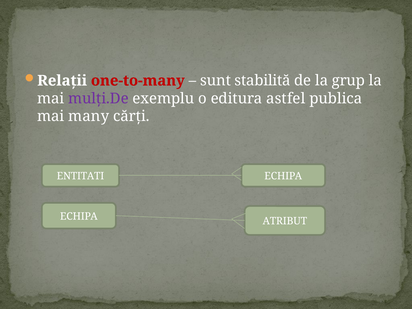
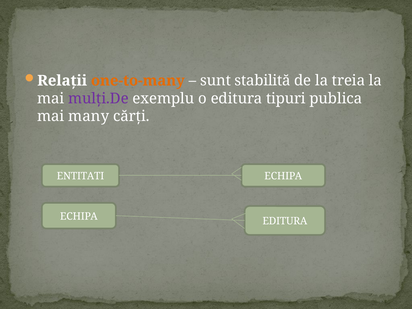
one-to-many colour: red -> orange
grup: grup -> treia
astfel: astfel -> tipuri
ECHIPA ATRIBUT: ATRIBUT -> EDITURA
